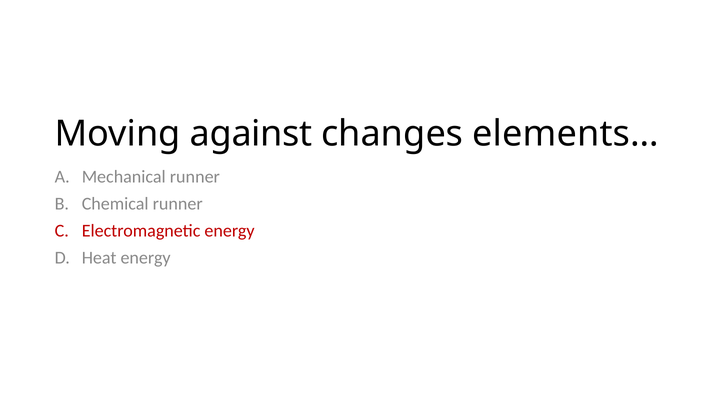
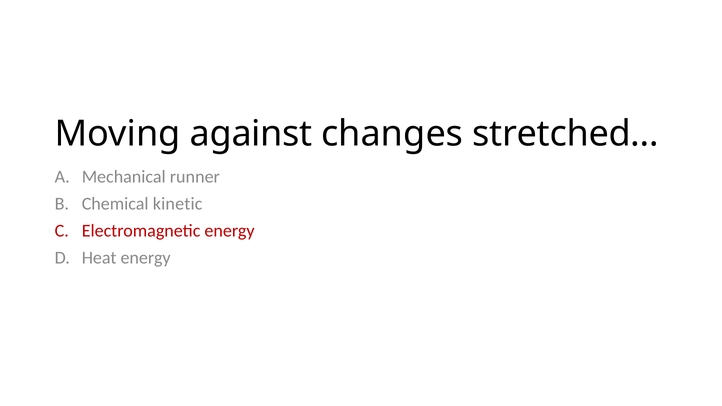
elements…: elements… -> stretched…
Chemical runner: runner -> kinetic
